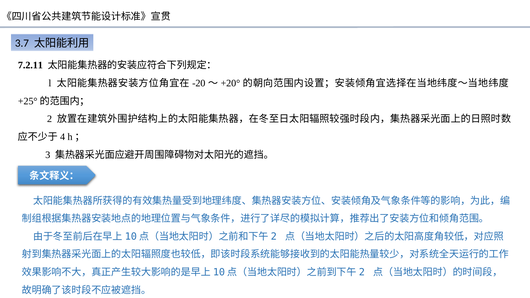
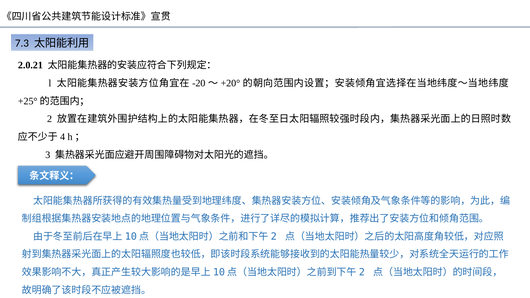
3.7: 3.7 -> 7.3
7.2.11: 7.2.11 -> 2.0.21
